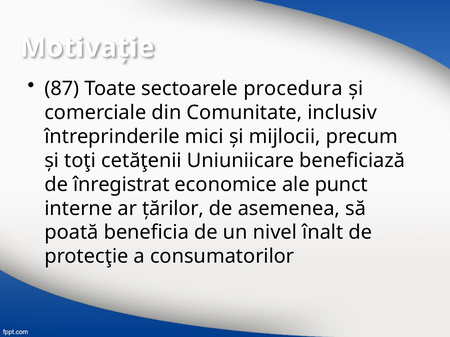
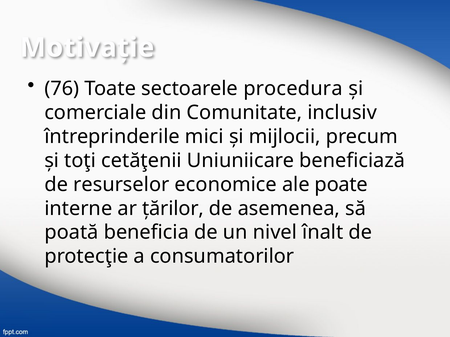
87: 87 -> 76
înregistrat: înregistrat -> resurselor
punct: punct -> poate
